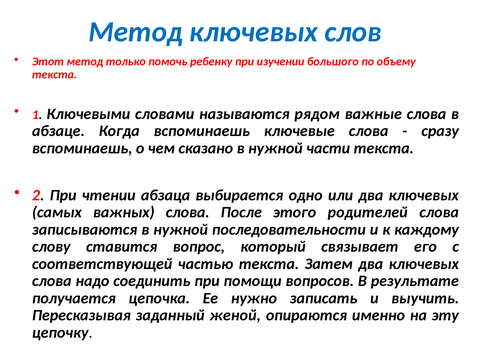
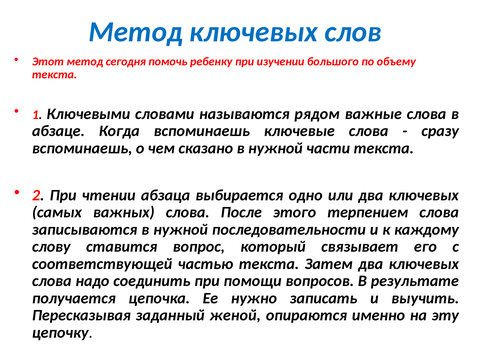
только: только -> сегодня
родителей: родителей -> терпением
